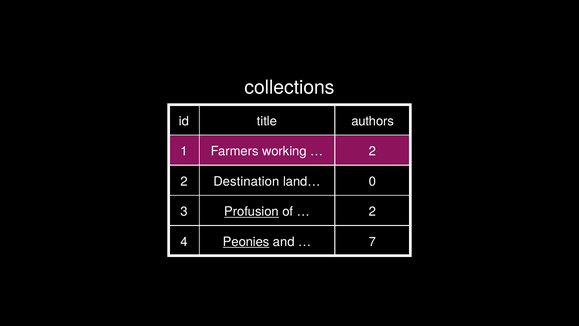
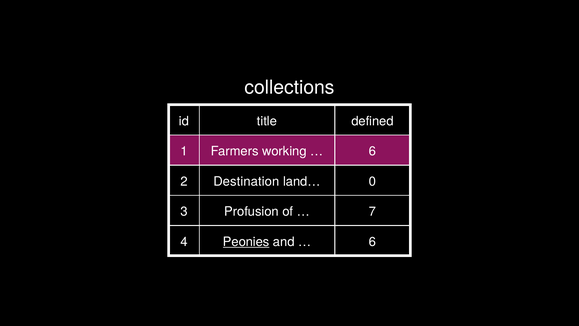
authors: authors -> defined
2 at (373, 151): 2 -> 6
Profusion underline: present -> none
2 at (373, 211): 2 -> 7
7 at (373, 242): 7 -> 6
